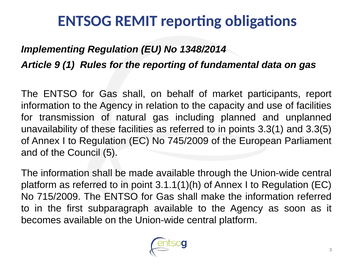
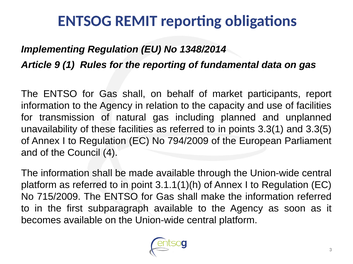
745/2009: 745/2009 -> 794/2009
5: 5 -> 4
